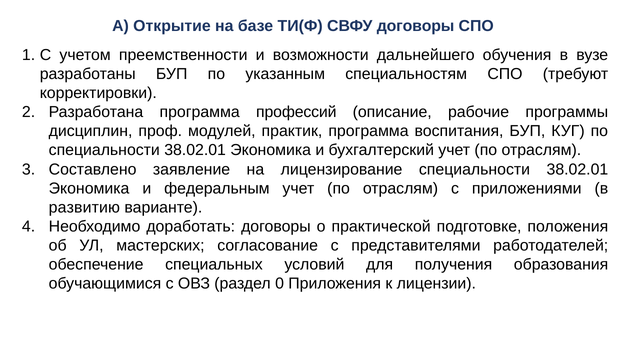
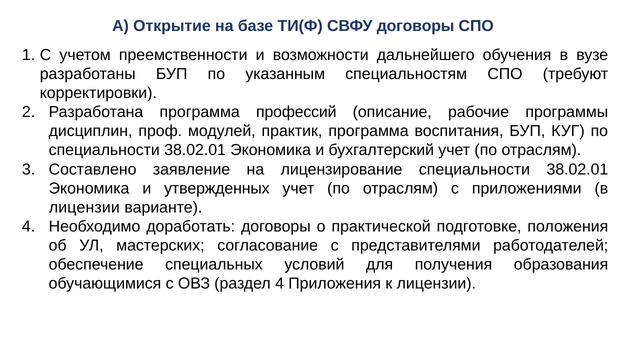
федеральным: федеральным -> утвержденных
развитию at (84, 207): развитию -> лицензии
раздел 0: 0 -> 4
